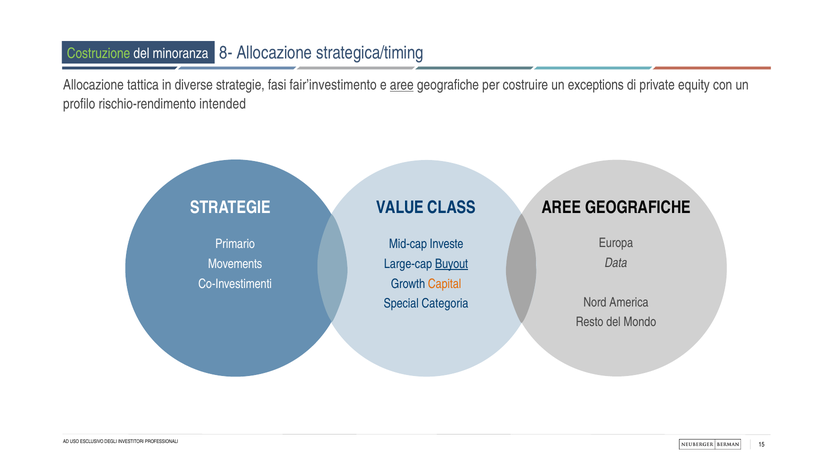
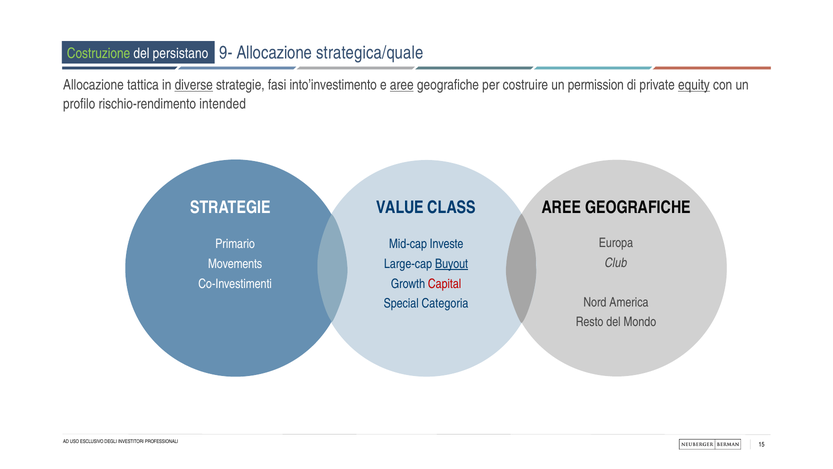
8-: 8- -> 9-
strategica/timing: strategica/timing -> strategica/quale
minoranza: minoranza -> persistano
diverse underline: none -> present
fair’investimento: fair’investimento -> into’investimento
exceptions: exceptions -> permission
equity underline: none -> present
Data: Data -> Club
Capital colour: orange -> red
